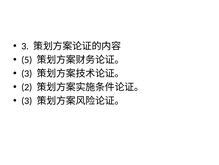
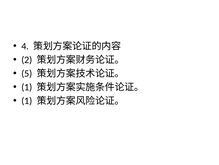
3 at (25, 46): 3 -> 4
5: 5 -> 2
3 at (27, 73): 3 -> 5
2 at (27, 87): 2 -> 1
3 at (27, 100): 3 -> 1
